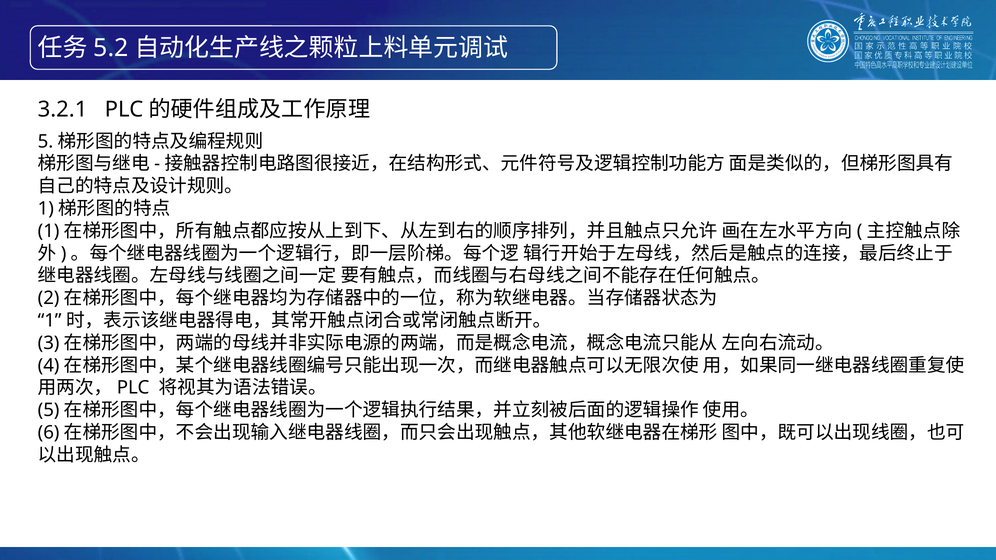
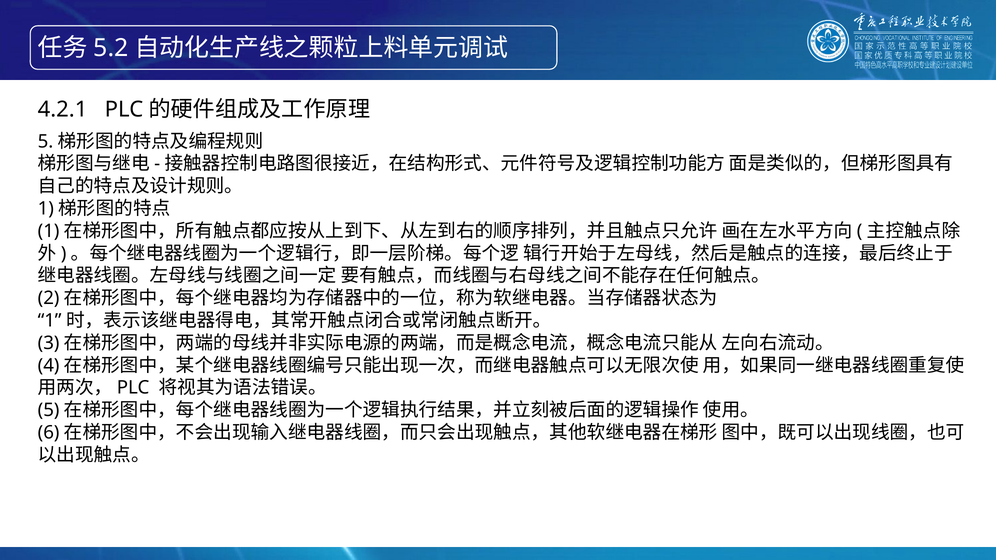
3.2.1: 3.2.1 -> 4.2.1
